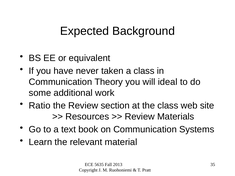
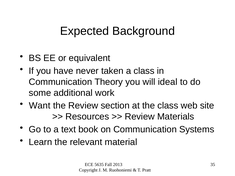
Ratio: Ratio -> Want
